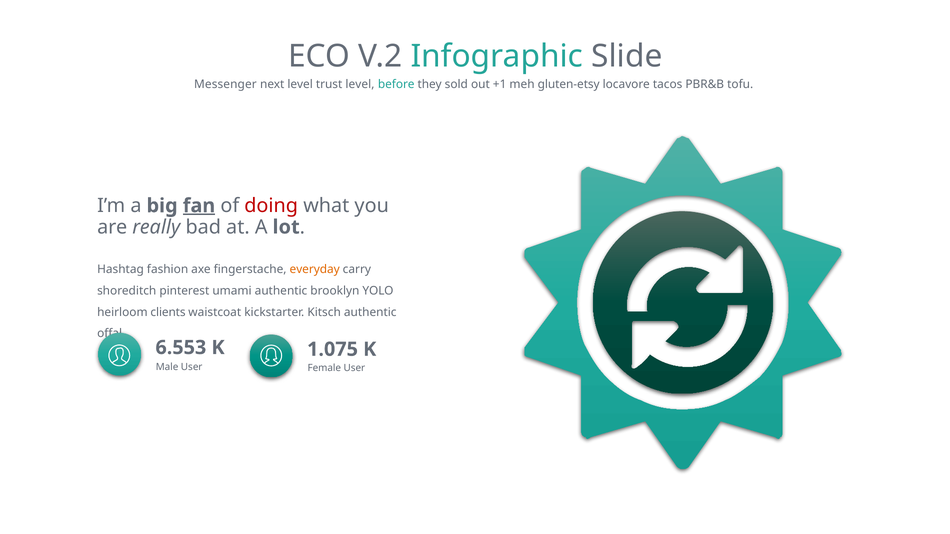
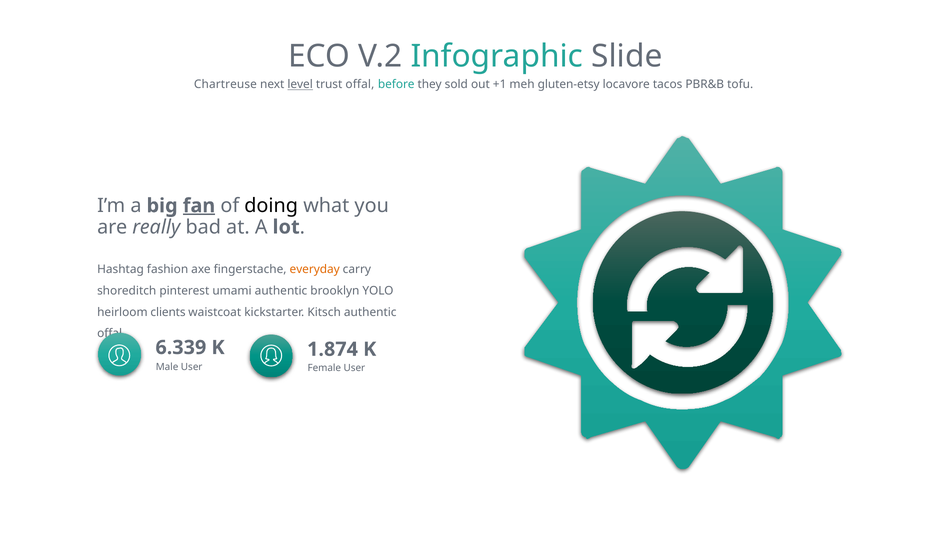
Messenger: Messenger -> Chartreuse
level at (300, 85) underline: none -> present
trust level: level -> offal
doing colour: red -> black
6.553: 6.553 -> 6.339
1.075: 1.075 -> 1.874
